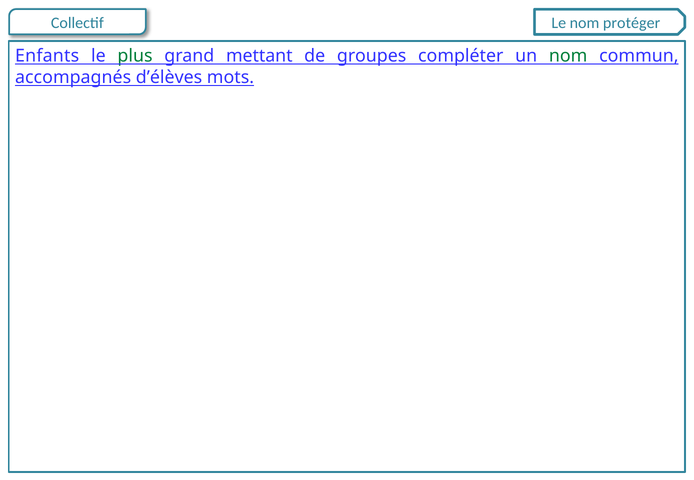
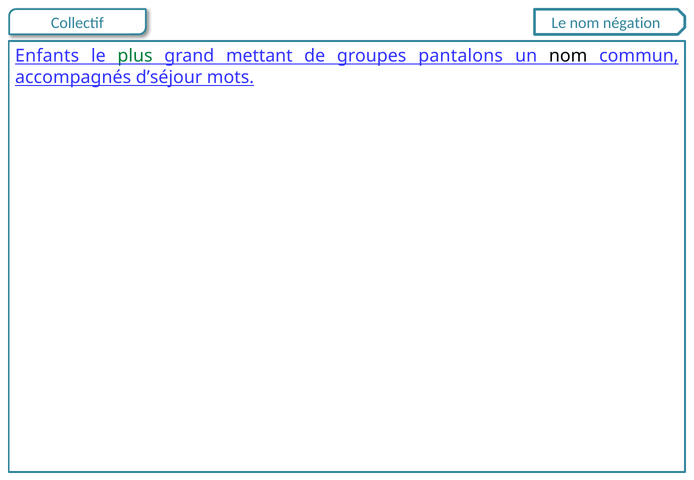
protéger: protéger -> négation
compléter: compléter -> pantalons
nom at (568, 56) colour: green -> black
d’élèves: d’élèves -> d’séjour
